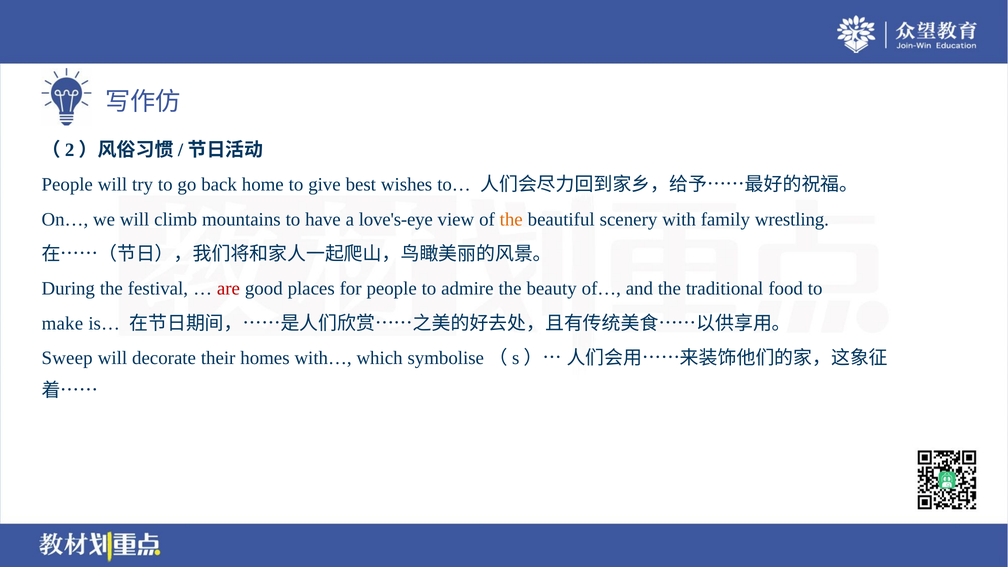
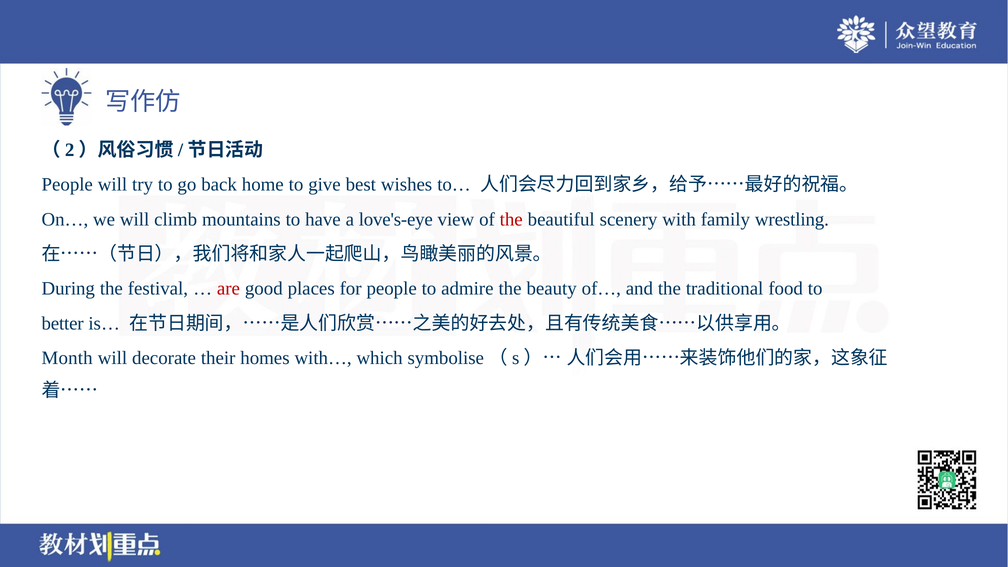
the at (511, 219) colour: orange -> red
make: make -> better
Sweep: Sweep -> Month
